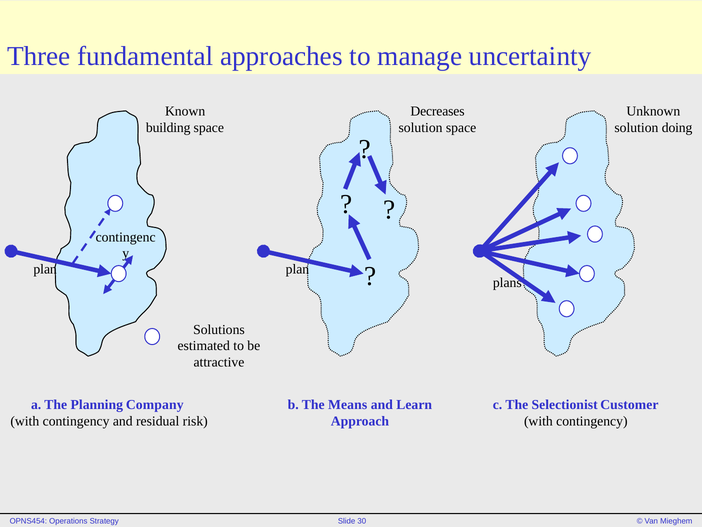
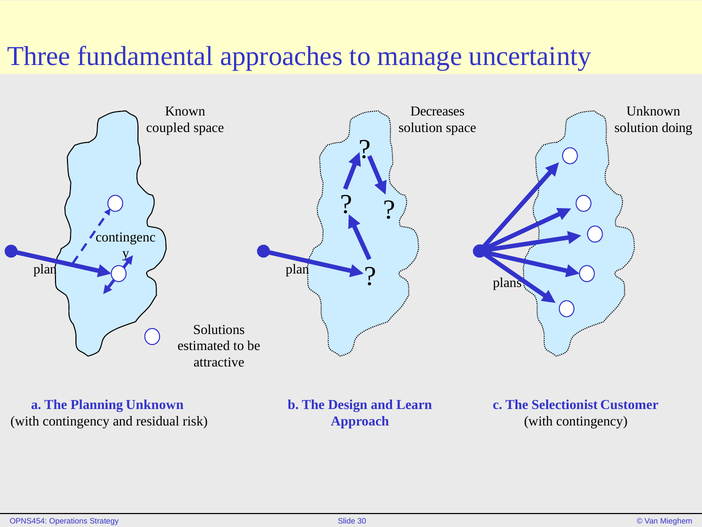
building: building -> coupled
Planning Company: Company -> Unknown
Means: Means -> Design
